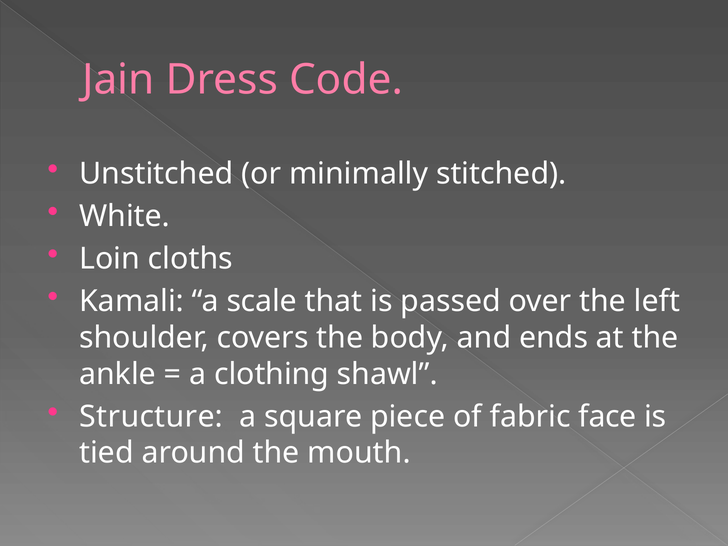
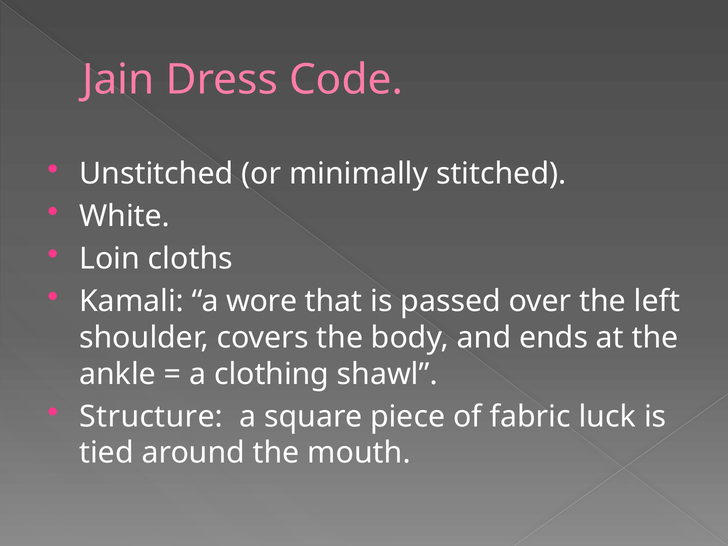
scale: scale -> wore
face: face -> luck
